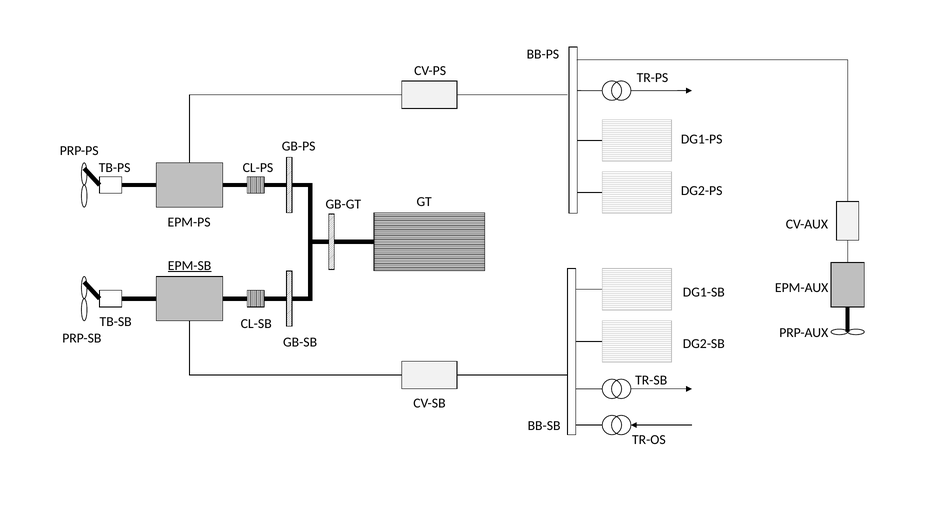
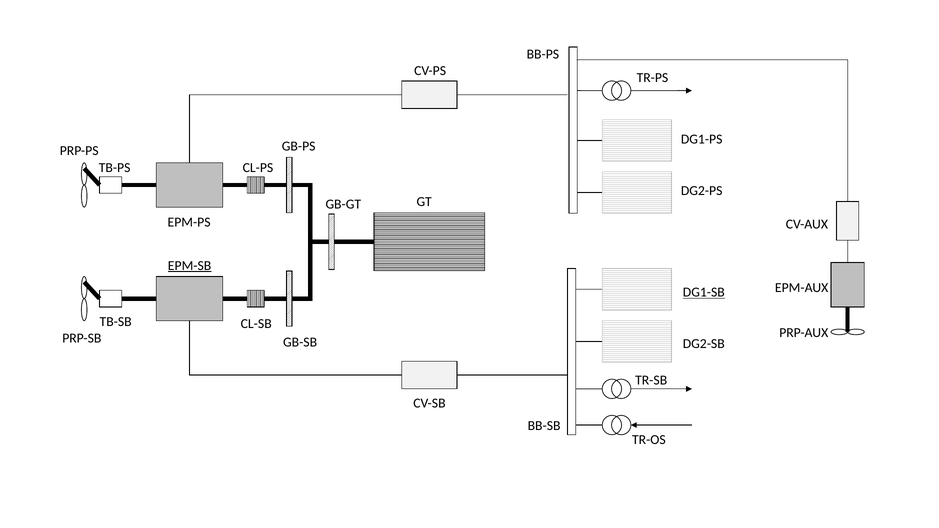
DG1-SB underline: none -> present
